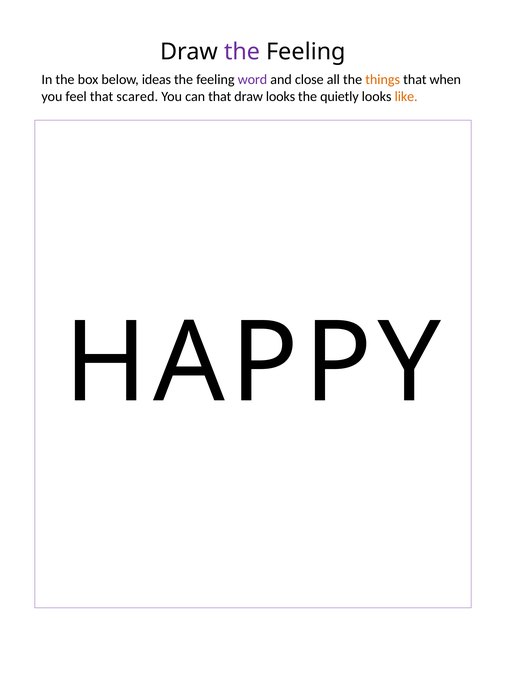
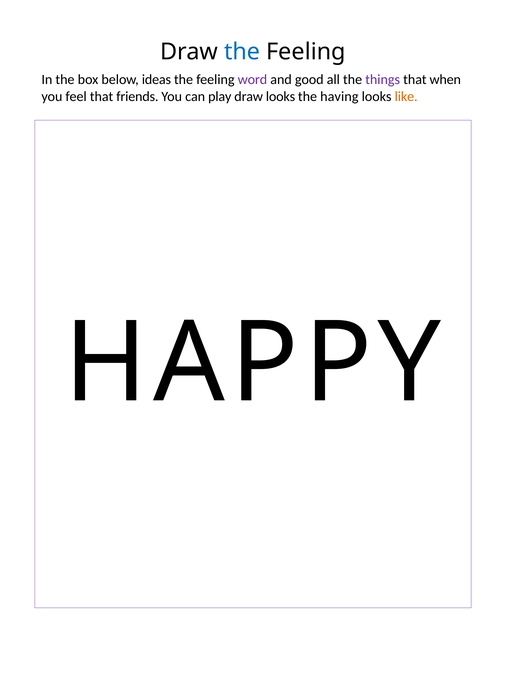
the at (242, 52) colour: purple -> blue
close: close -> good
things colour: orange -> purple
scared: scared -> friends
can that: that -> play
quietly: quietly -> having
